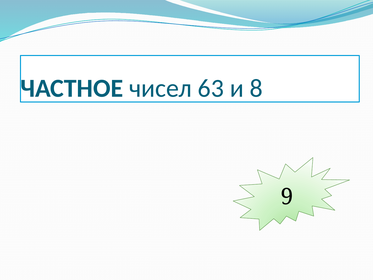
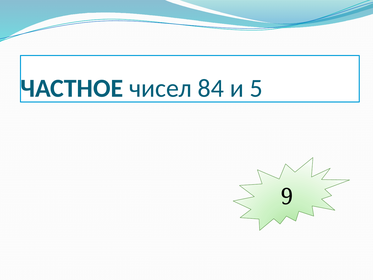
63: 63 -> 84
8: 8 -> 5
